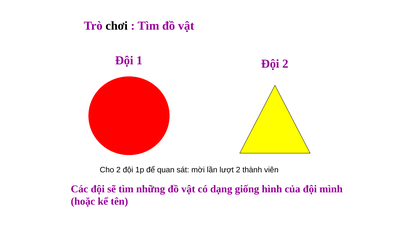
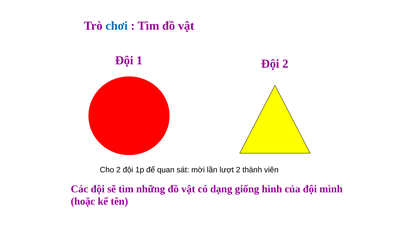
chơi colour: black -> blue
